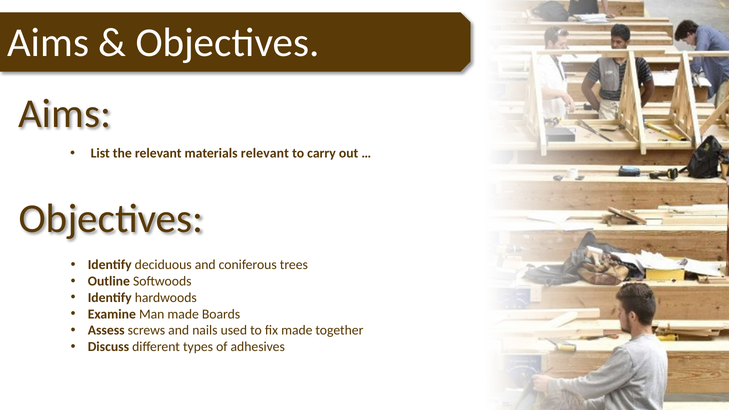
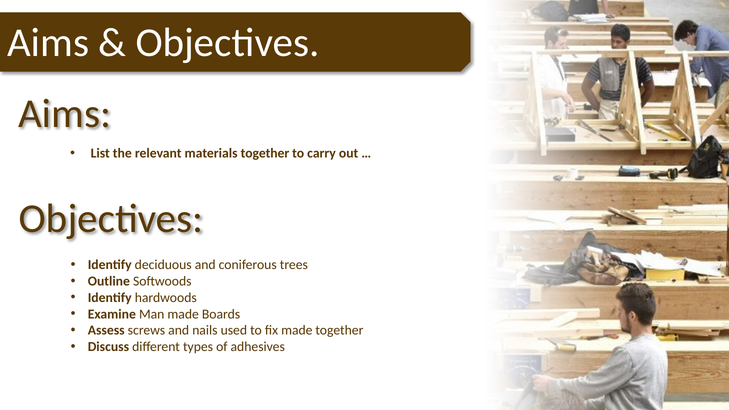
materials relevant: relevant -> together
